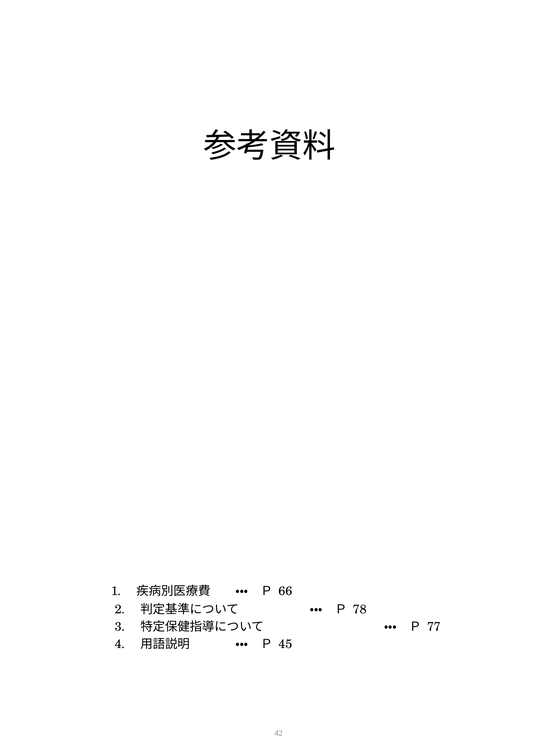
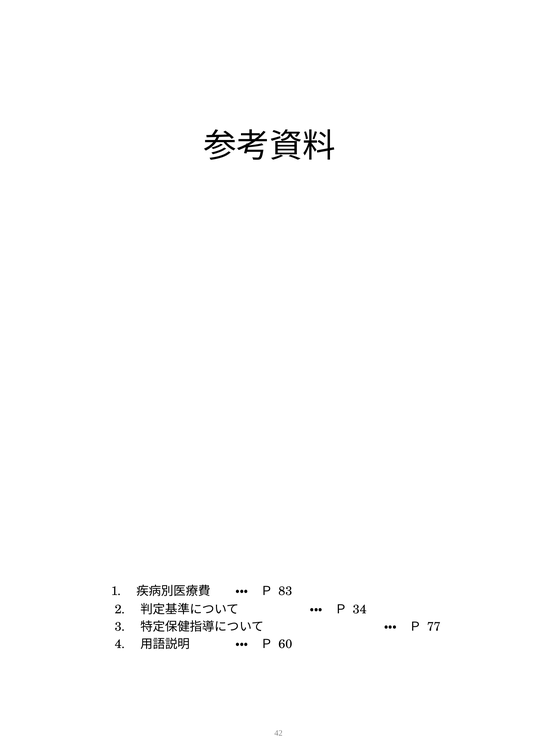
66: 66 -> 83
78: 78 -> 34
45: 45 -> 60
